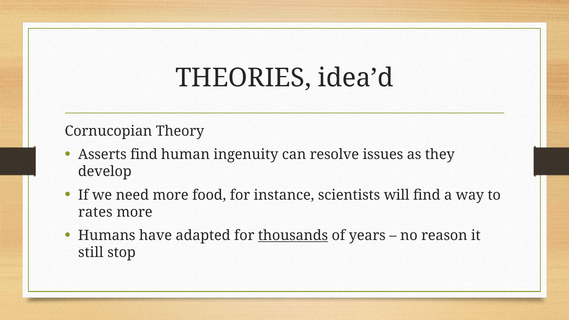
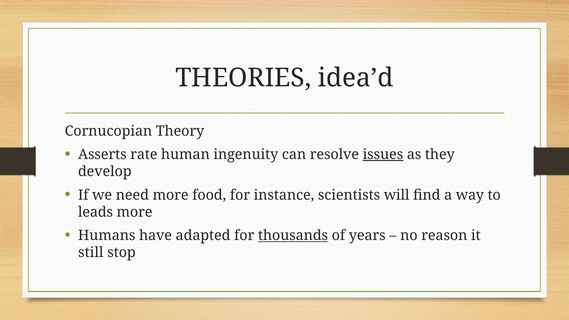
Asserts find: find -> rate
issues underline: none -> present
rates: rates -> leads
